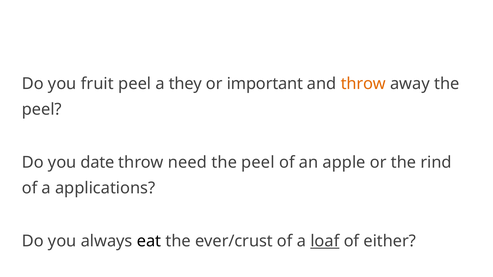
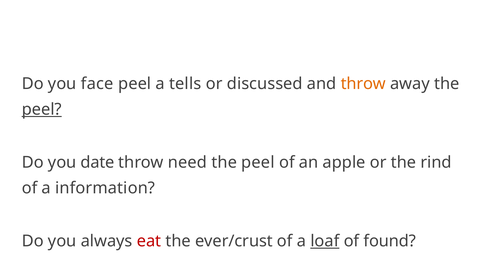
fruit: fruit -> face
they: they -> tells
important: important -> discussed
peel at (42, 110) underline: none -> present
applications: applications -> information
eat colour: black -> red
either: either -> found
